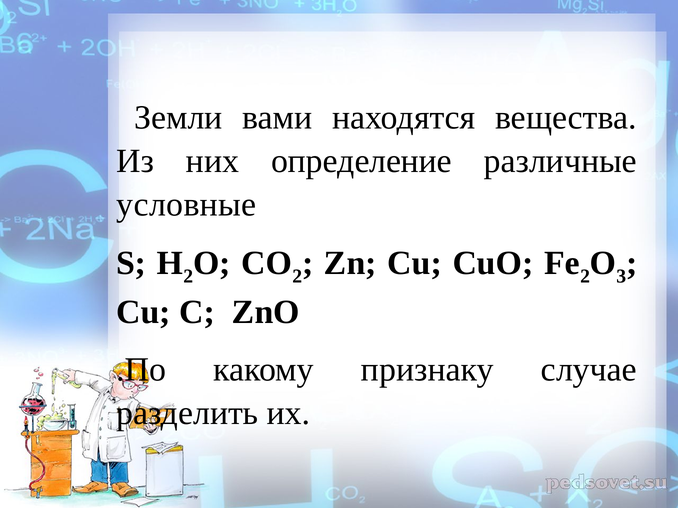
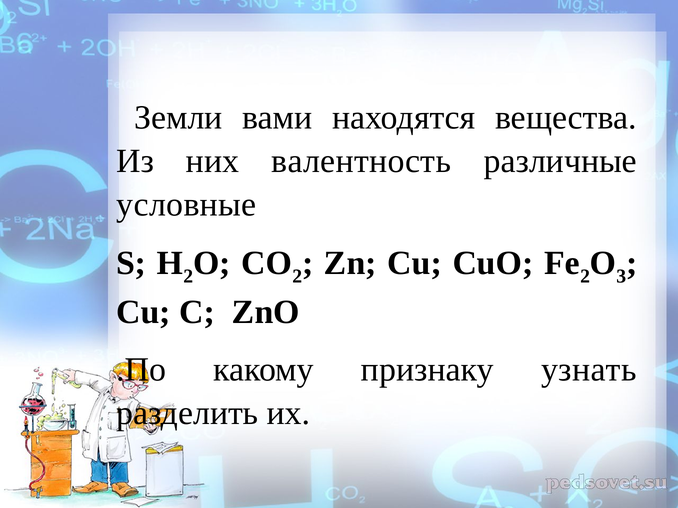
определение: определение -> валентность
случае: случае -> узнать
